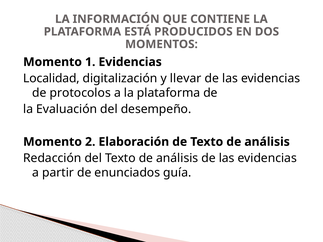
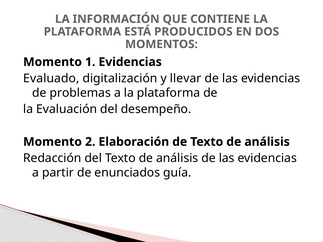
Localidad: Localidad -> Evaluado
protocolos: protocolos -> problemas
